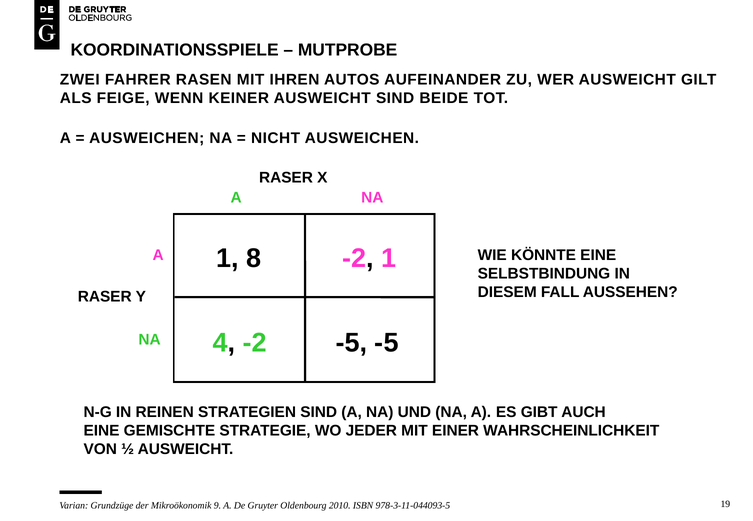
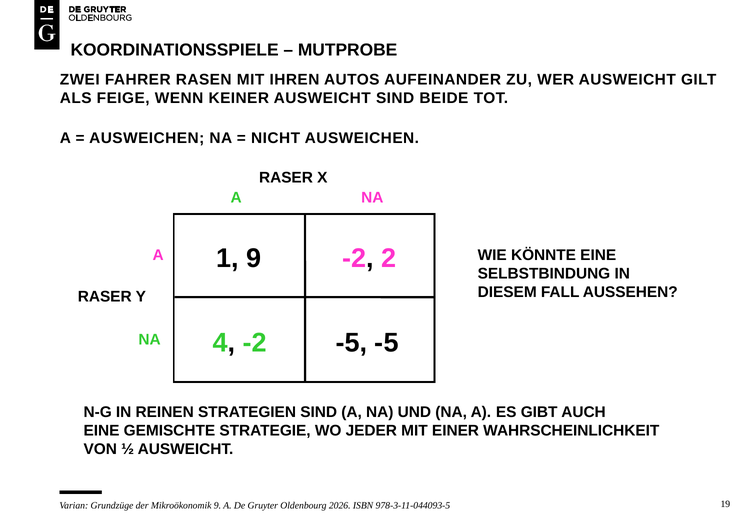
1 8: 8 -> 9
-2 1: 1 -> 2
2010: 2010 -> 2026
